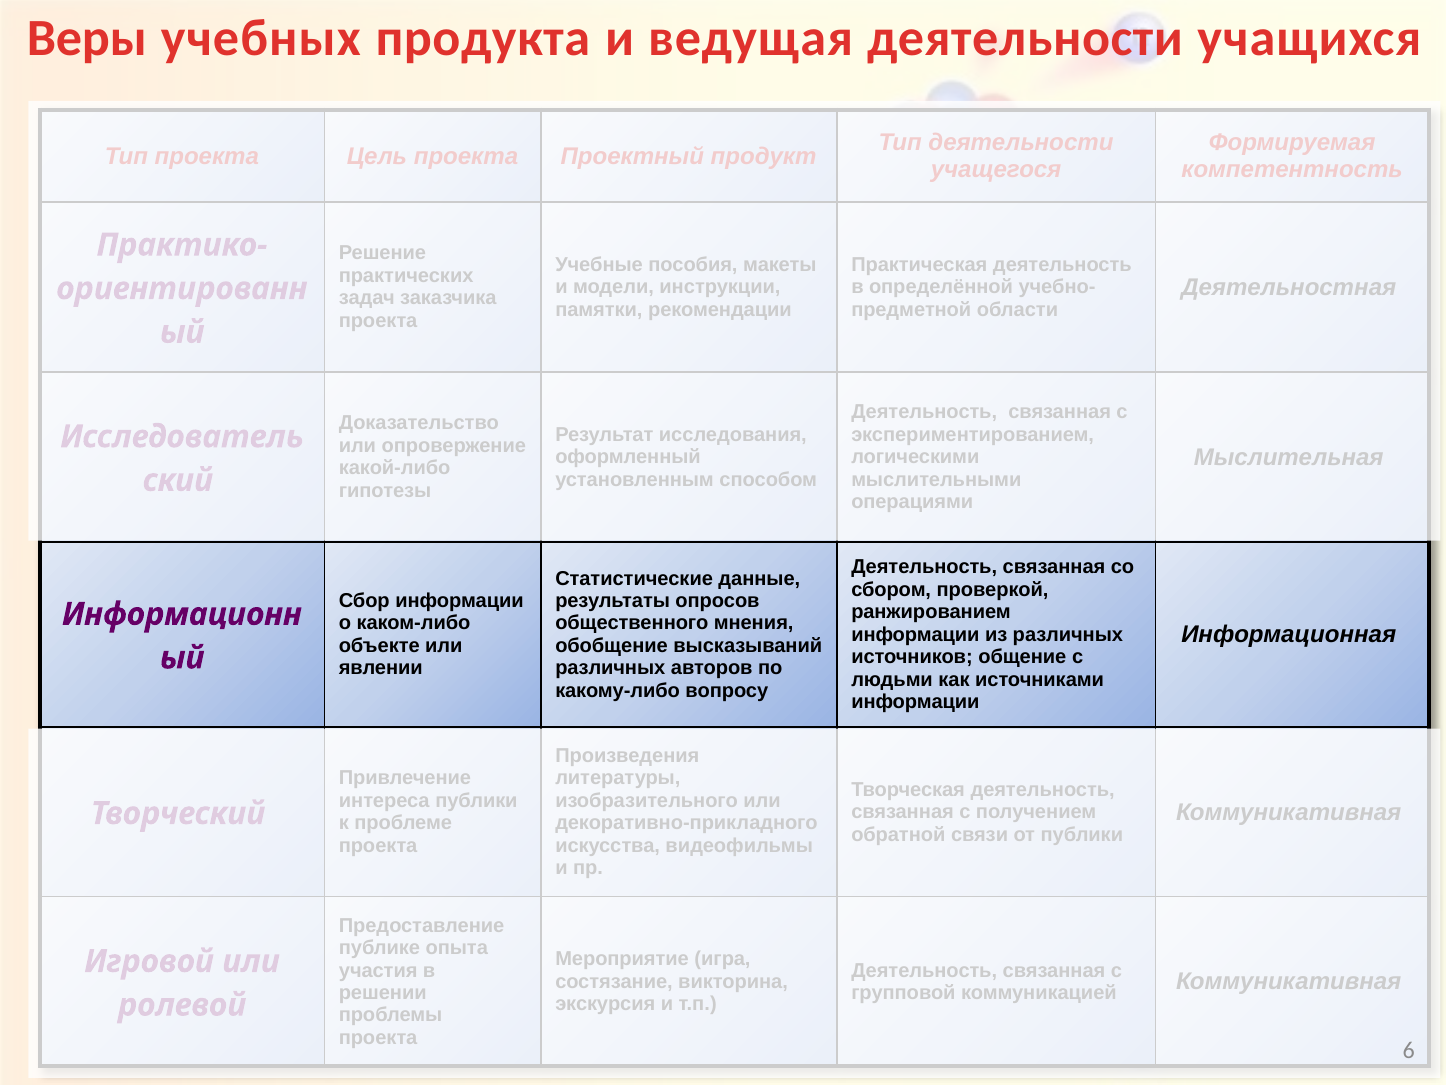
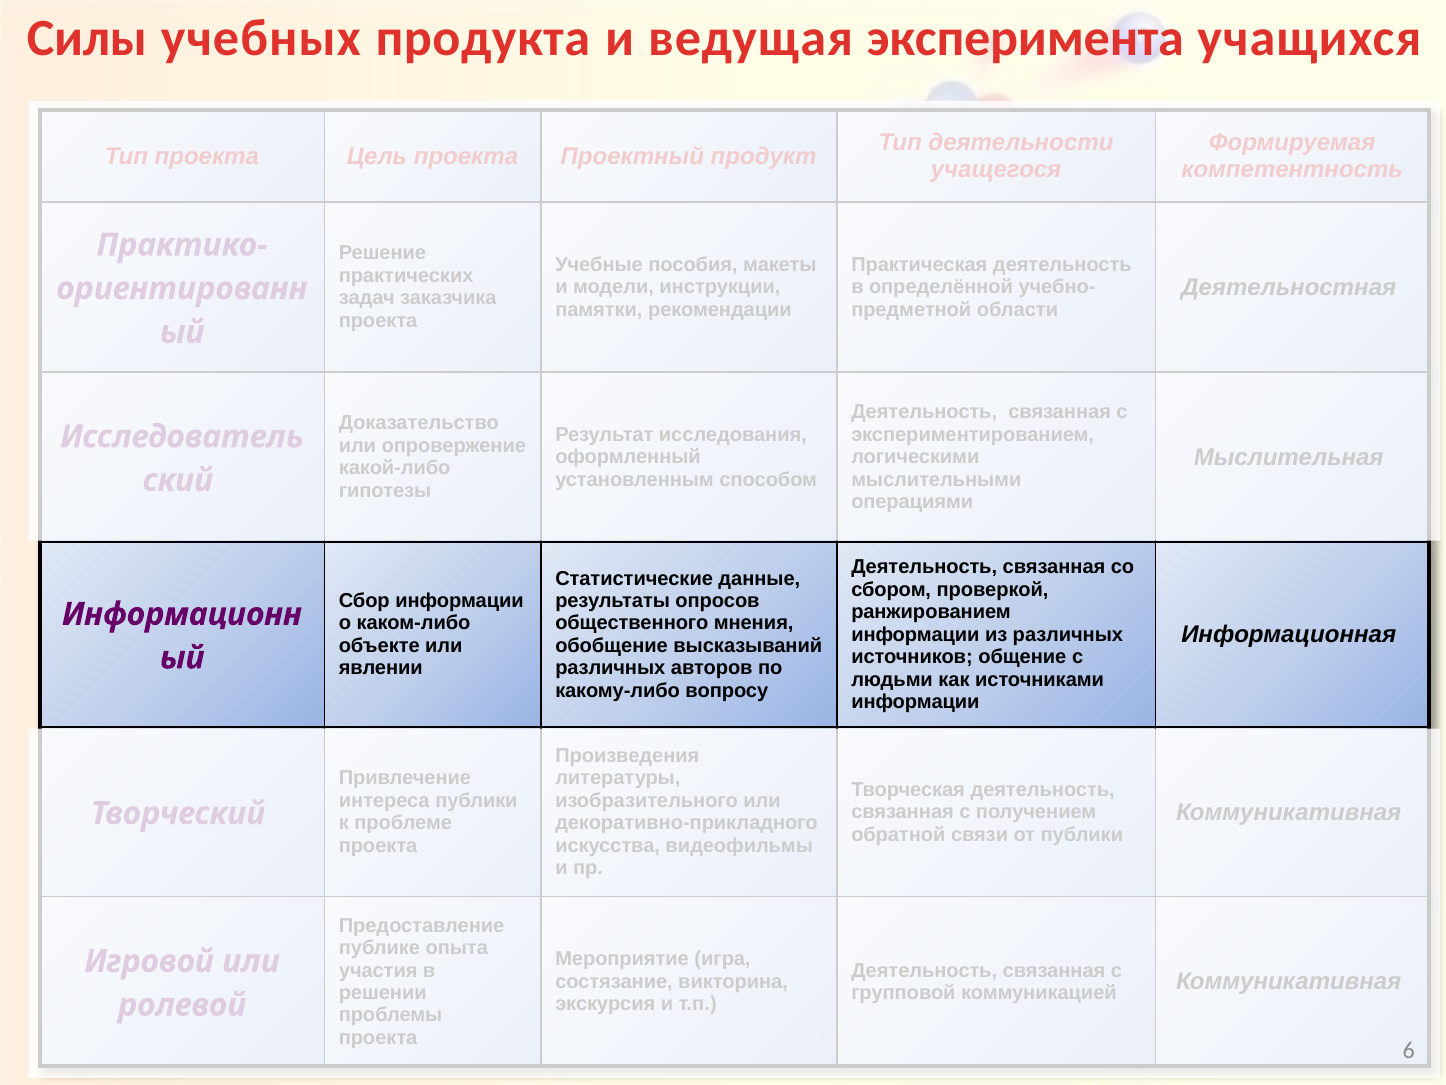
Веры: Веры -> Силы
ведущая деятельности: деятельности -> эксперимента
